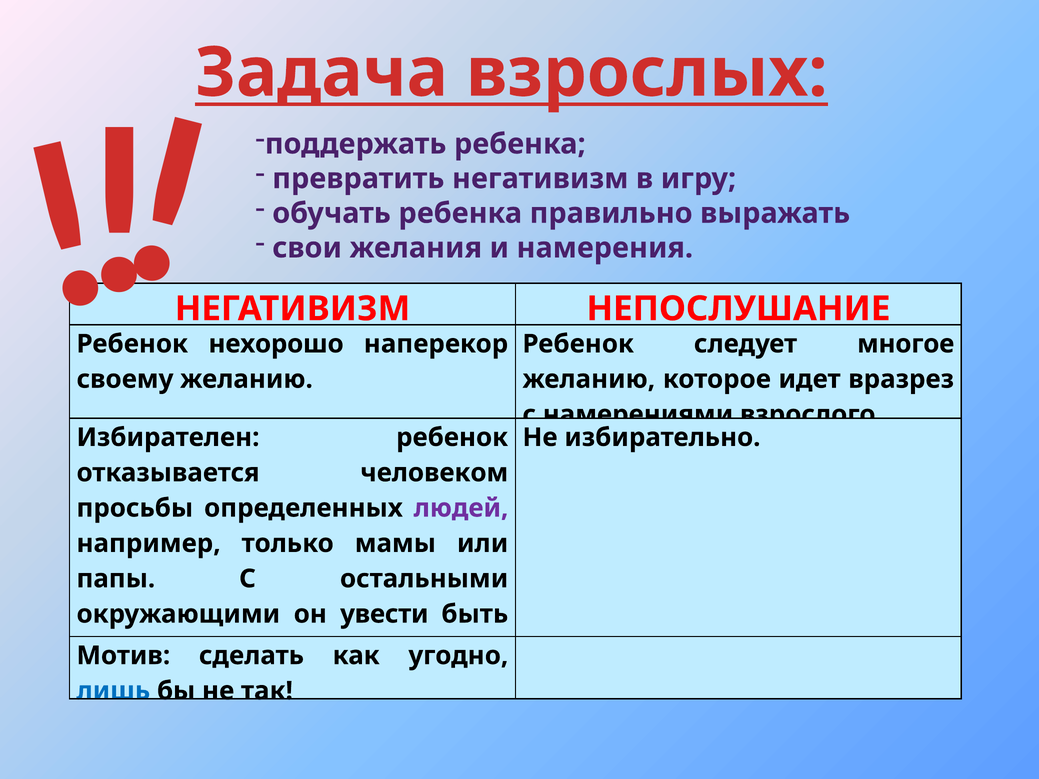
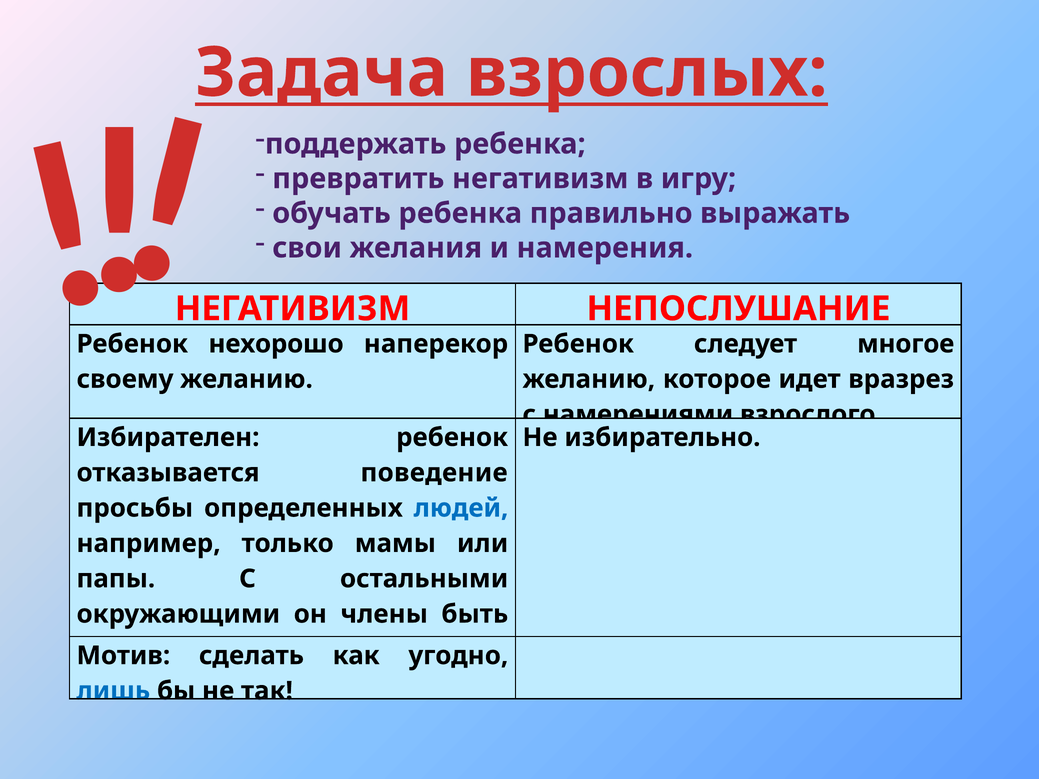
человеком: человеком -> поведение
людей colour: purple -> blue
увести: увести -> члены
